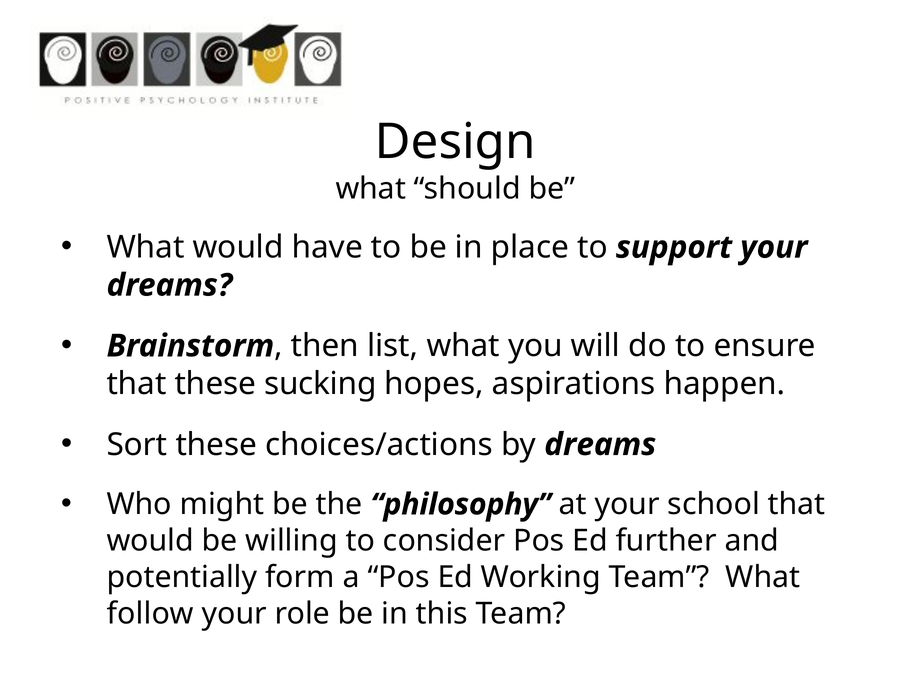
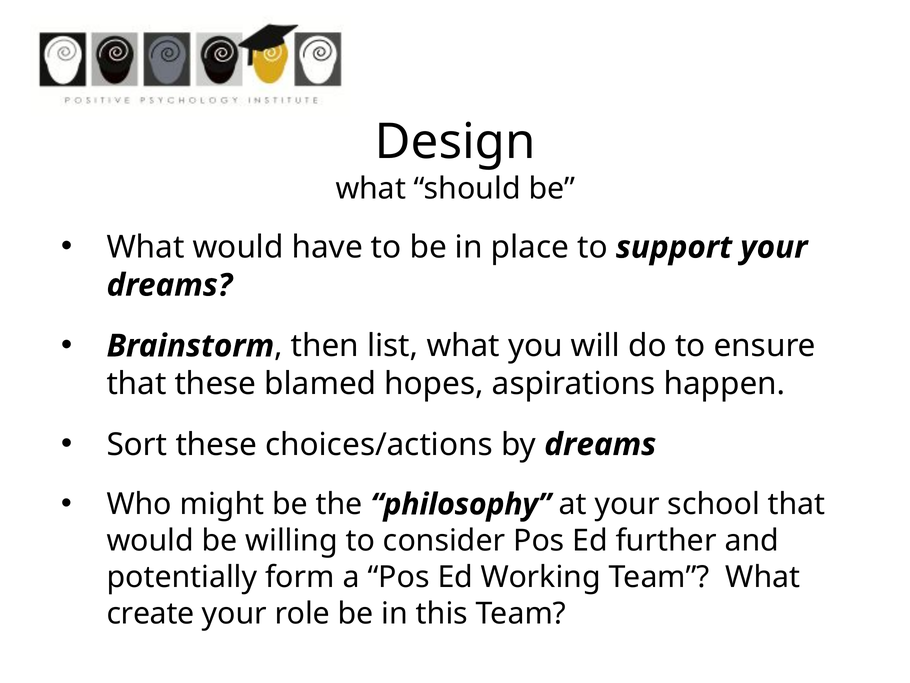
sucking: sucking -> blamed
follow: follow -> create
